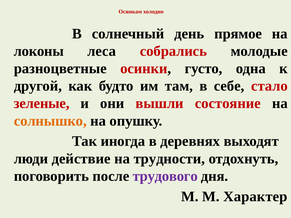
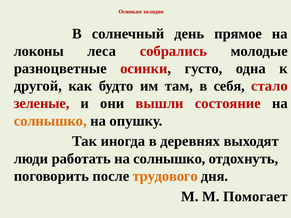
себе: себе -> себя
действие: действие -> работать
трудности at (169, 159): трудности -> солнышко
трудового colour: purple -> orange
Характер: Характер -> Помогает
